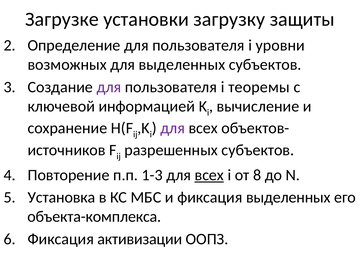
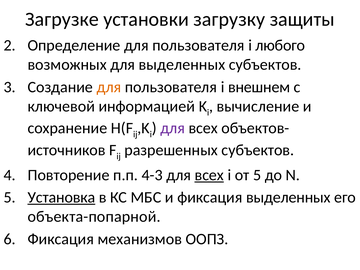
уровни: уровни -> любого
для at (109, 87) colour: purple -> orange
теоремы: теоремы -> внешнем
1-3: 1-3 -> 4-3
от 8: 8 -> 5
Установка underline: none -> present
объекта-комплекса: объекта-комплекса -> объекта-попарной
активизации: активизации -> механизмов
